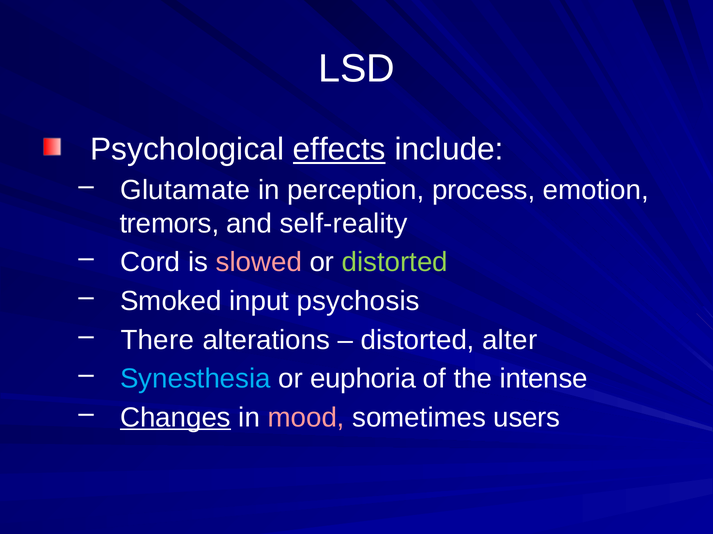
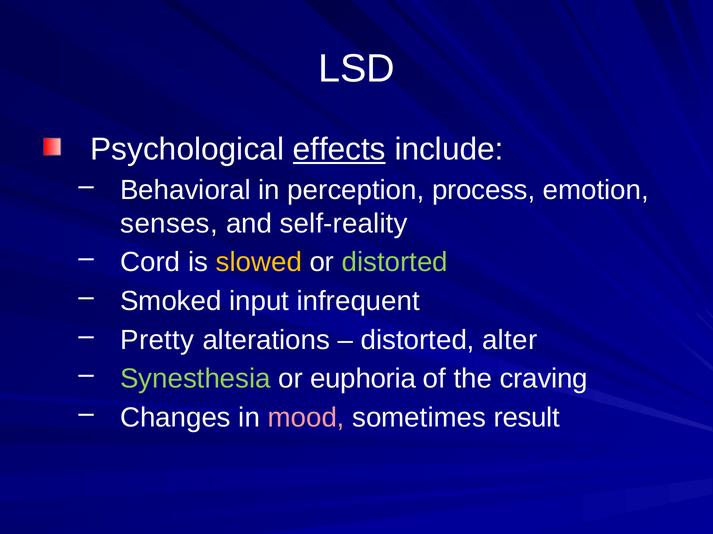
Glutamate: Glutamate -> Behavioral
tremors: tremors -> senses
slowed colour: pink -> yellow
psychosis: psychosis -> infrequent
There: There -> Pretty
Synesthesia colour: light blue -> light green
intense: intense -> craving
Changes underline: present -> none
users: users -> result
